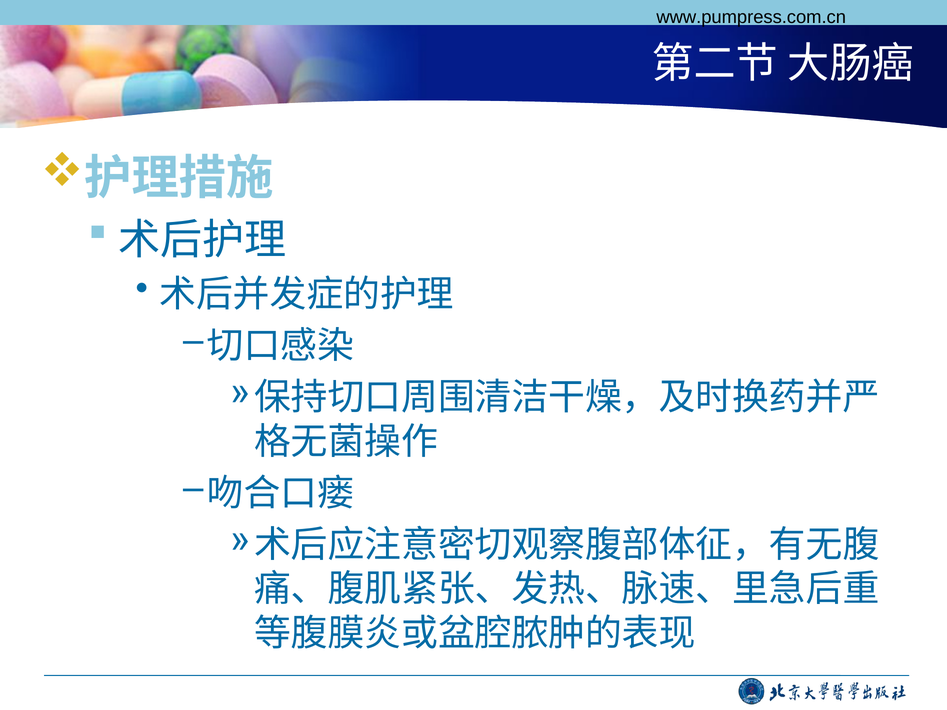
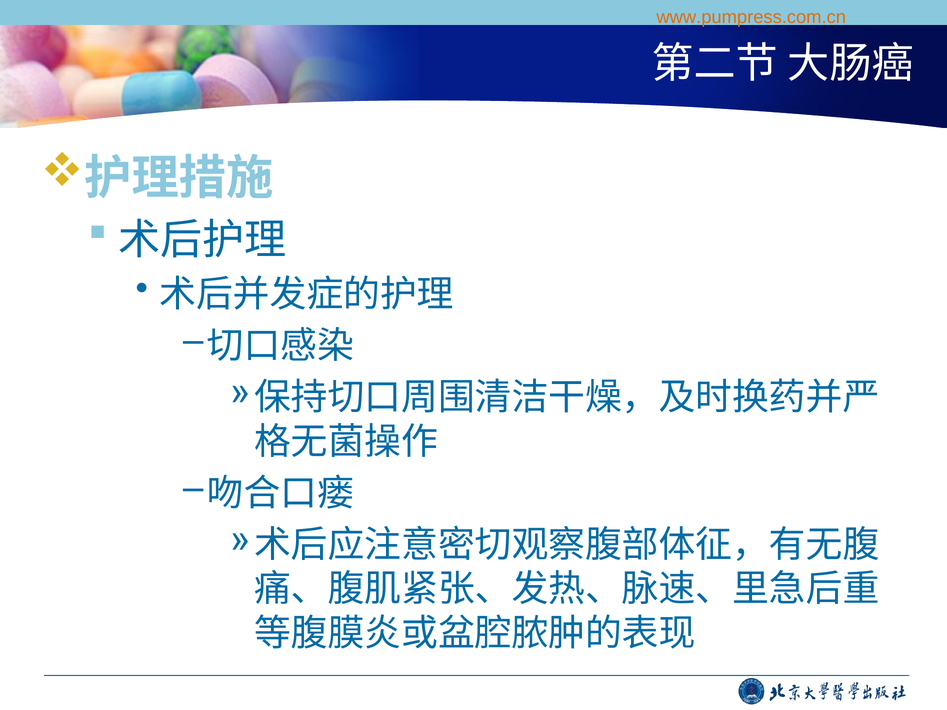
www.pumpress.com.cn colour: black -> orange
